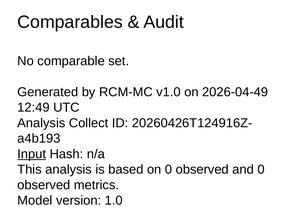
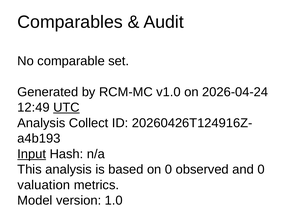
2026-04-49: 2026-04-49 -> 2026-04-24
UTC underline: none -> present
observed at (44, 185): observed -> valuation
